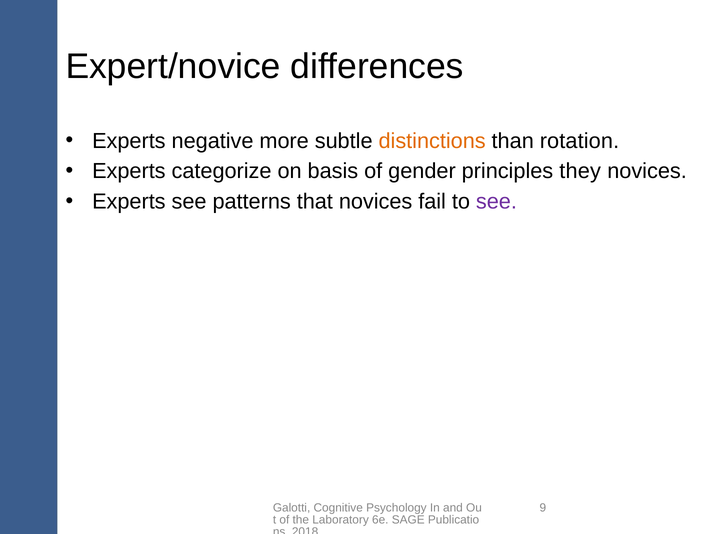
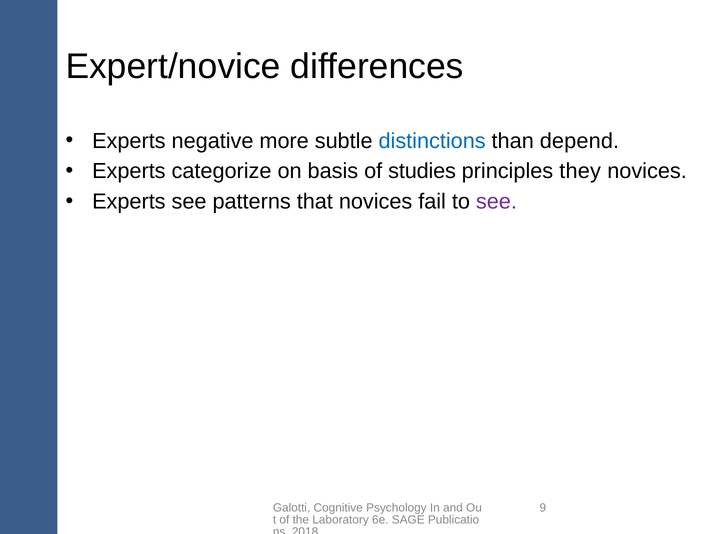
distinctions colour: orange -> blue
rotation: rotation -> depend
gender: gender -> studies
